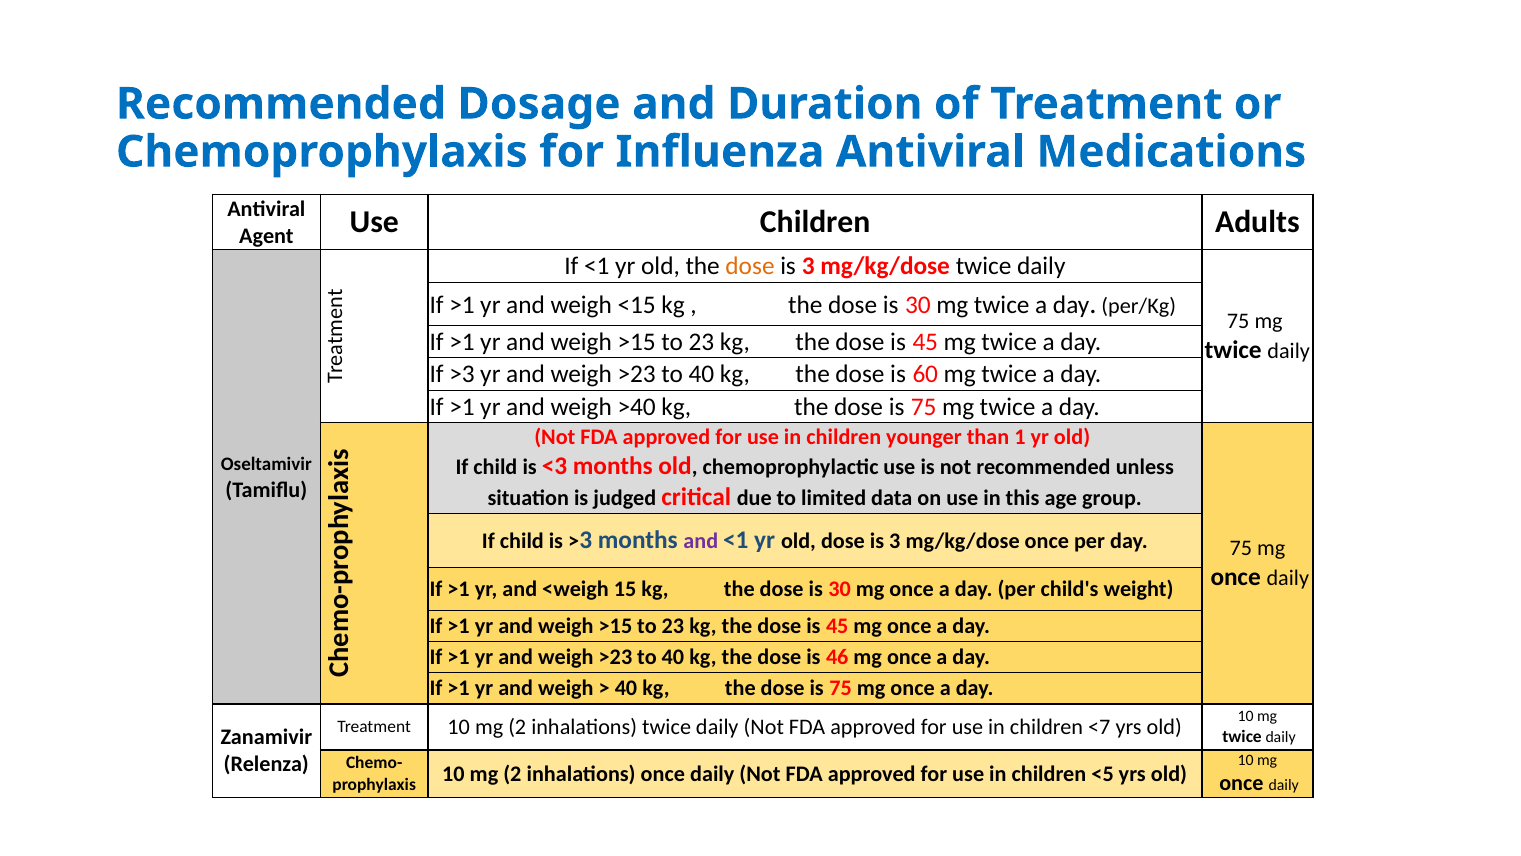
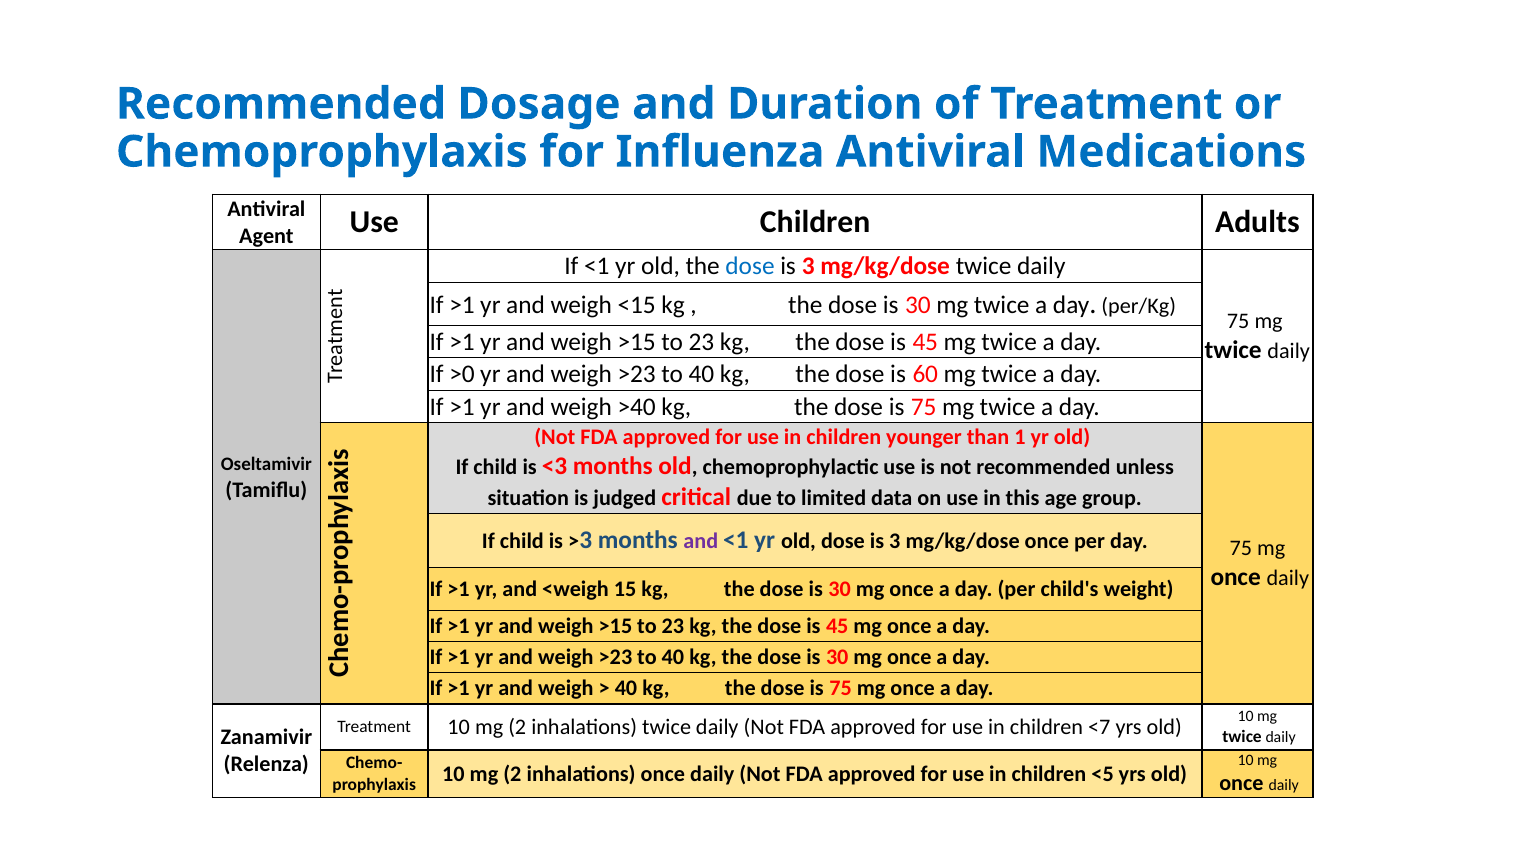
dose at (750, 266) colour: orange -> blue
If >3: >3 -> >0
46 at (837, 657): 46 -> 30
